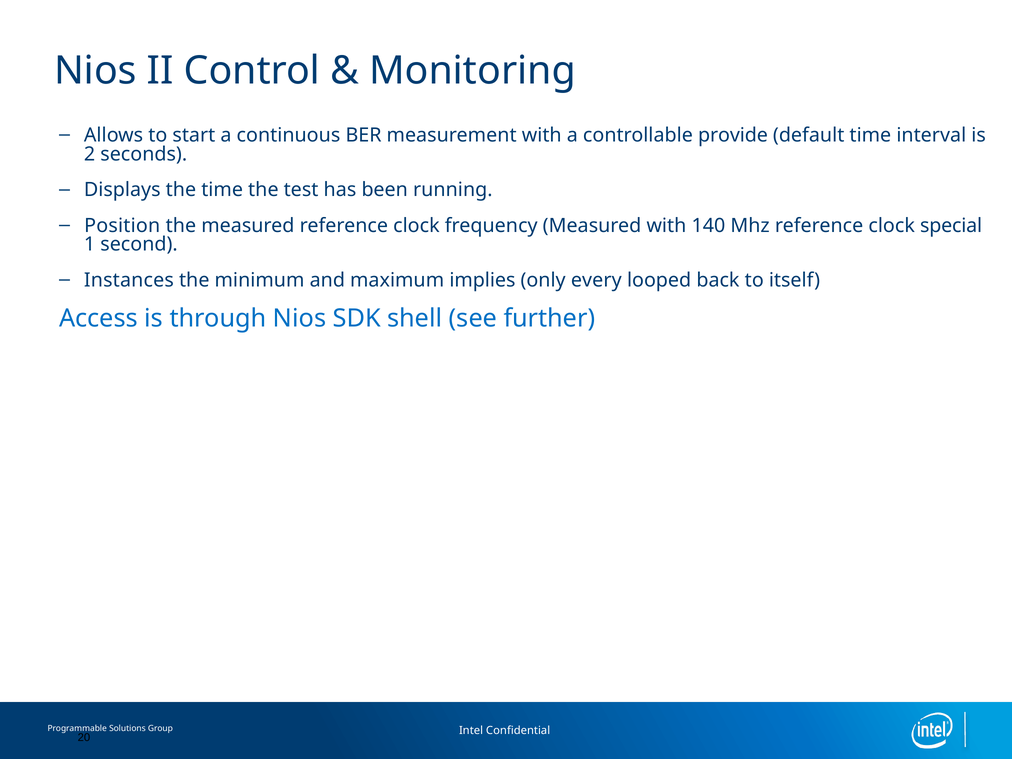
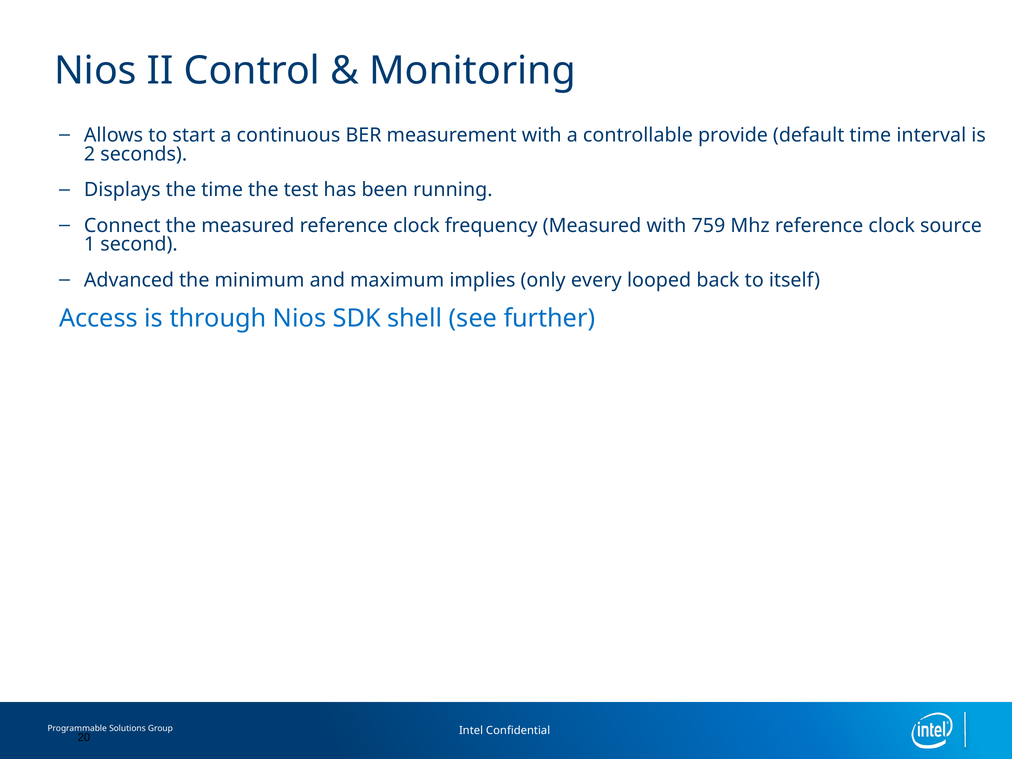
Position: Position -> Connect
140: 140 -> 759
special: special -> source
Instances: Instances -> Advanced
